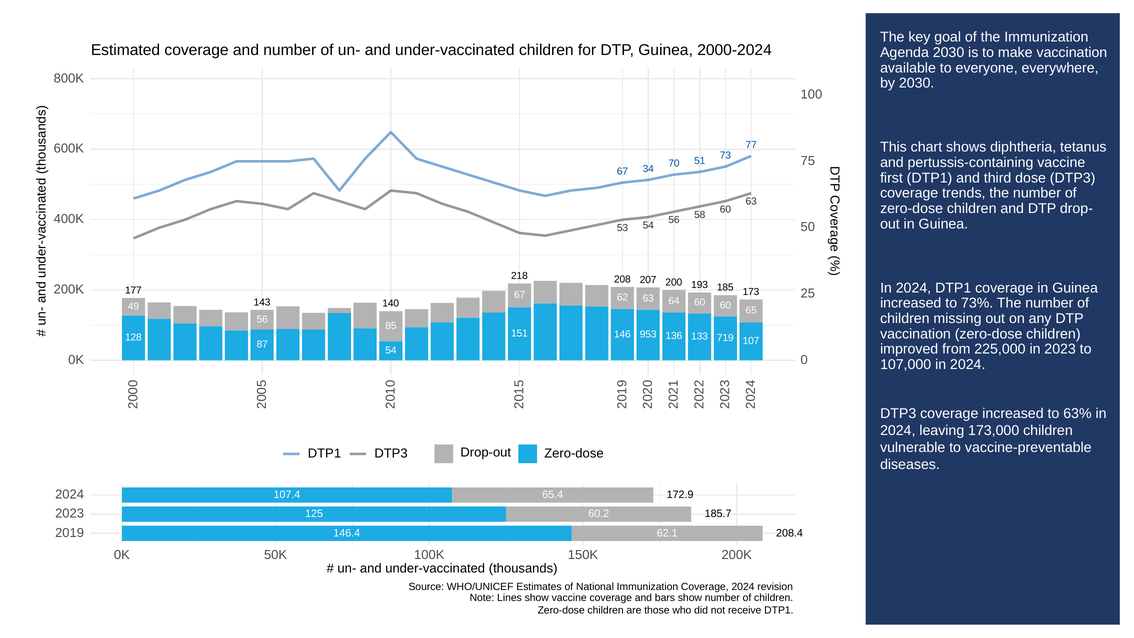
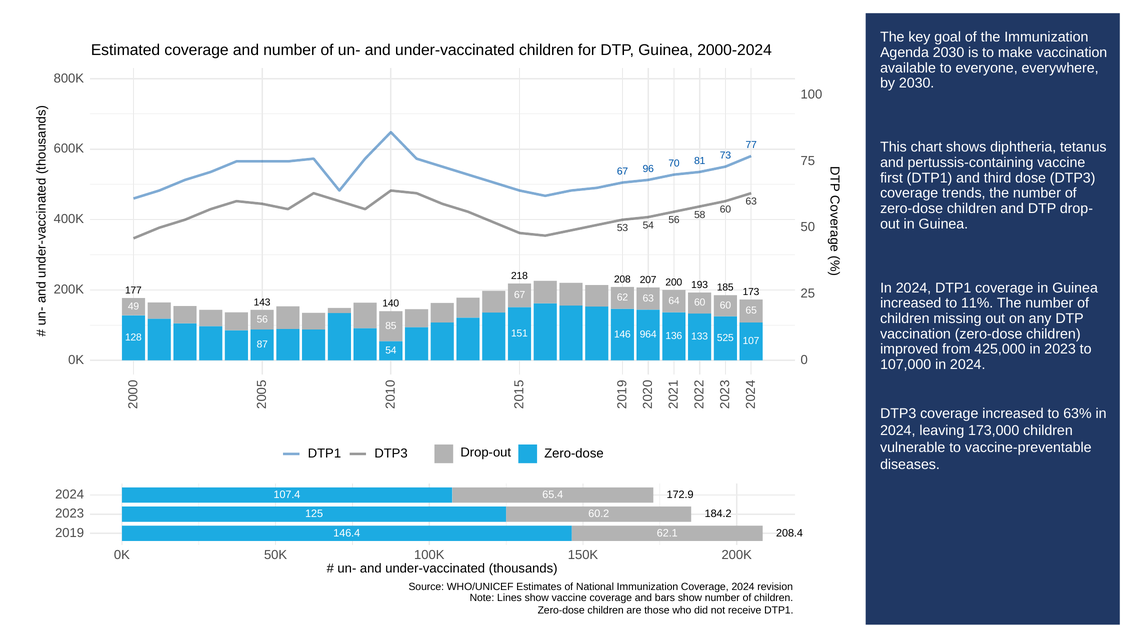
51: 51 -> 81
34: 34 -> 96
73%: 73% -> 11%
953: 953 -> 964
719: 719 -> 525
225,000: 225,000 -> 425,000
185.7: 185.7 -> 184.2
